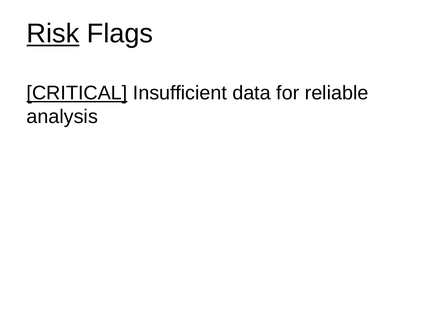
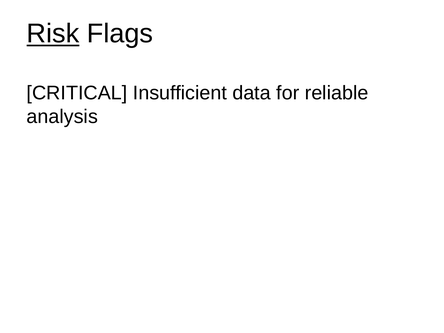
CRITICAL underline: present -> none
